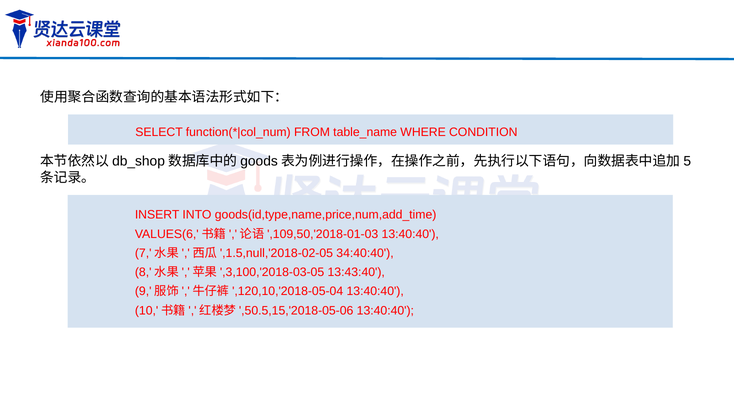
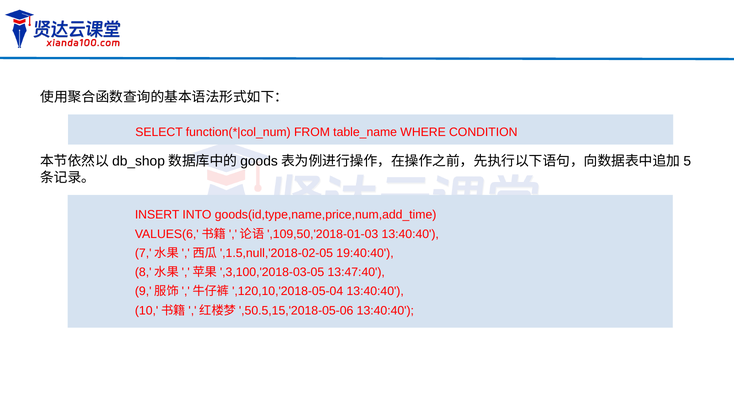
34:40:40: 34:40:40 -> 19:40:40
13:43:40: 13:43:40 -> 13:47:40
